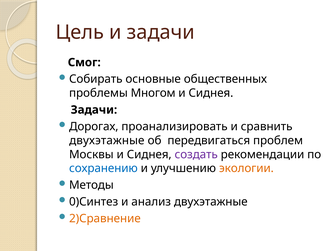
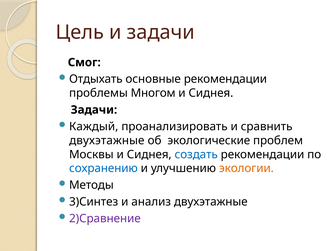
Собирать: Собирать -> Отдыхать
основные общественных: общественных -> рекомендации
Дорогах: Дорогах -> Каждый
передвигаться: передвигаться -> экологические
создать colour: purple -> blue
0)Синтез: 0)Синтез -> 3)Синтез
2)Сравнение colour: orange -> purple
